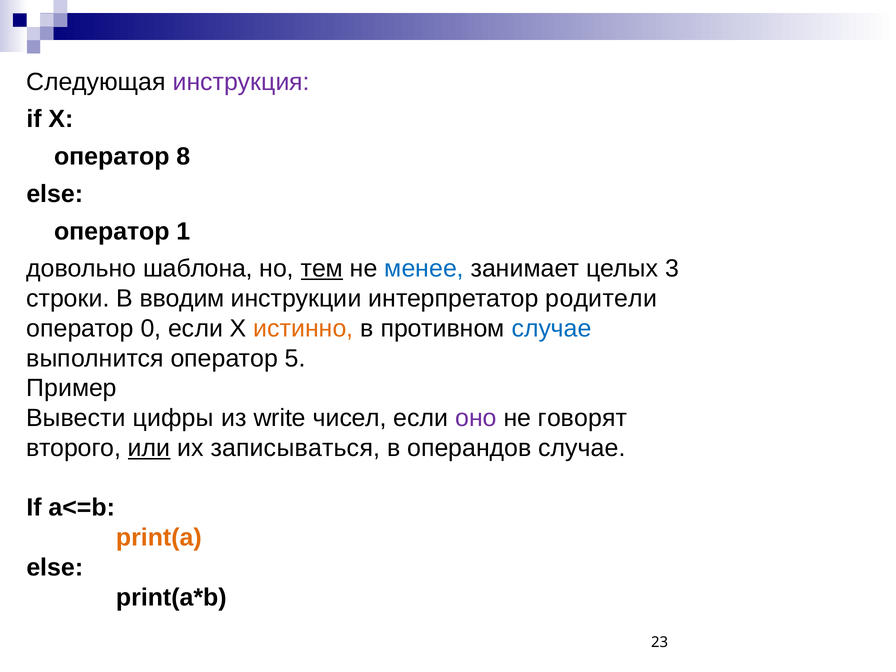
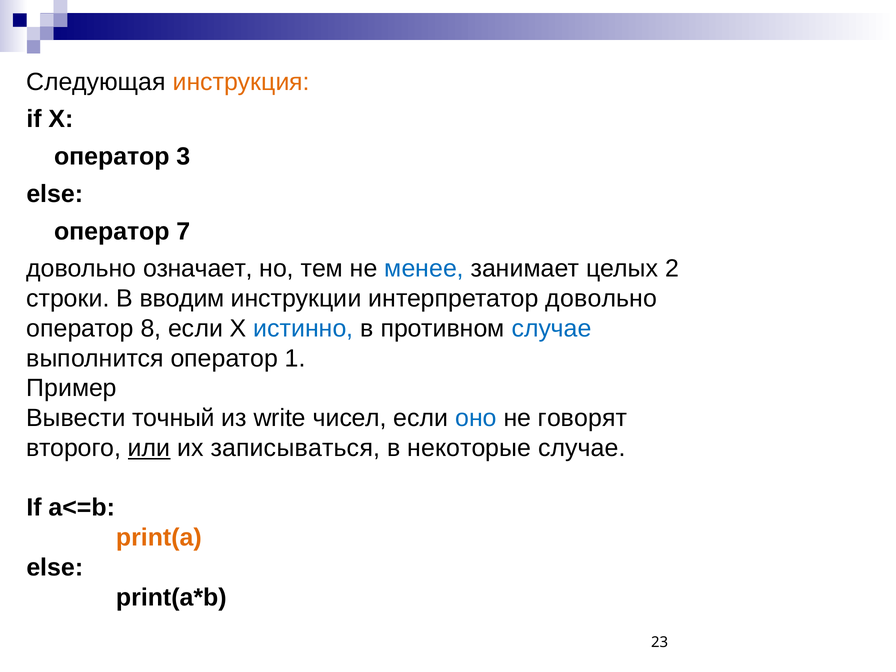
инструкция colour: purple -> orange
8: 8 -> 3
1: 1 -> 7
шаблона: шаблона -> означает
тем underline: present -> none
3: 3 -> 2
интерпретатор родители: родители -> довольно
0: 0 -> 8
истинно colour: orange -> blue
5: 5 -> 1
цифры: цифры -> точный
оно colour: purple -> blue
операндов: операндов -> некоторые
